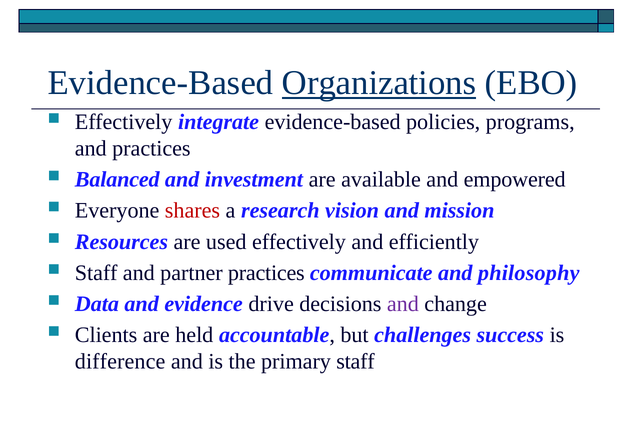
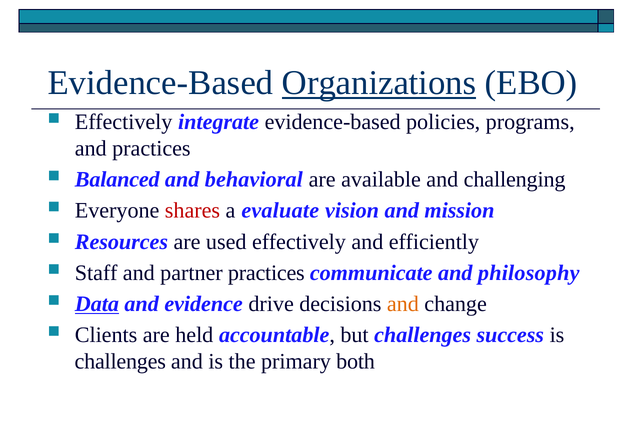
investment: investment -> behavioral
empowered: empowered -> challenging
research: research -> evaluate
Data underline: none -> present
and at (403, 305) colour: purple -> orange
difference at (120, 362): difference -> challenges
primary staff: staff -> both
